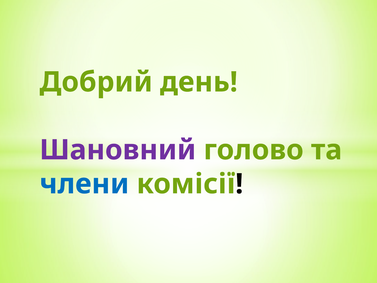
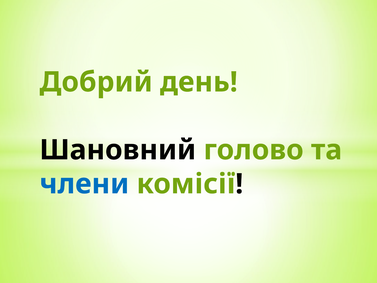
Шановний colour: purple -> black
